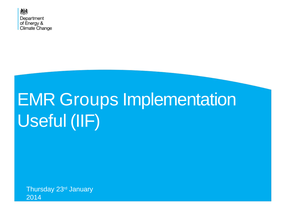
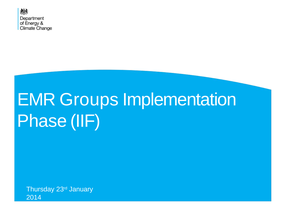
Useful: Useful -> Phase
